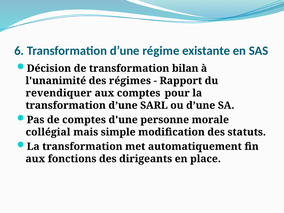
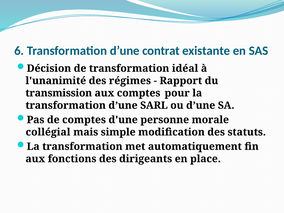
régime: régime -> contrat
bilan: bilan -> idéal
revendiquer: revendiquer -> transmission
